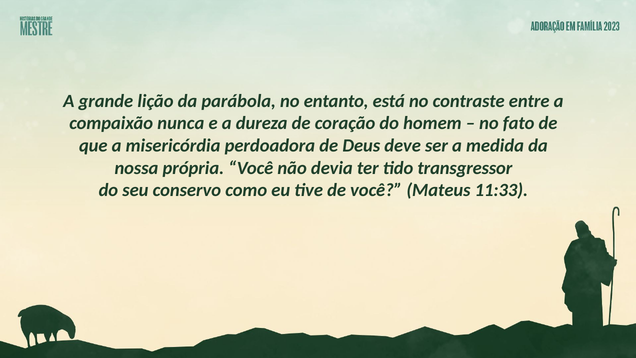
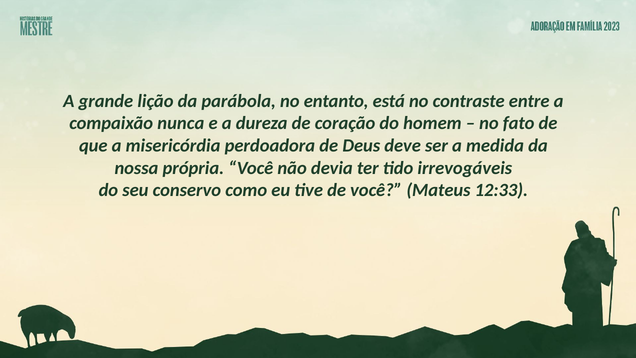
transgressor: transgressor -> irrevogáveis
11:33: 11:33 -> 12:33
